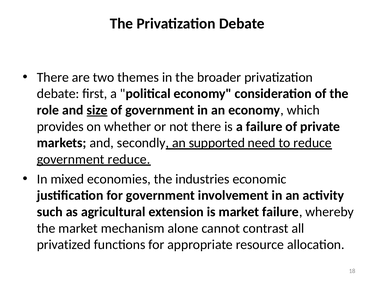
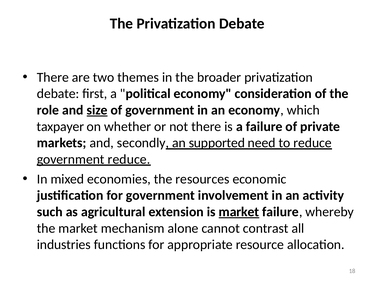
provides: provides -> taxpayer
industries: industries -> resources
market at (239, 212) underline: none -> present
privatized: privatized -> industries
